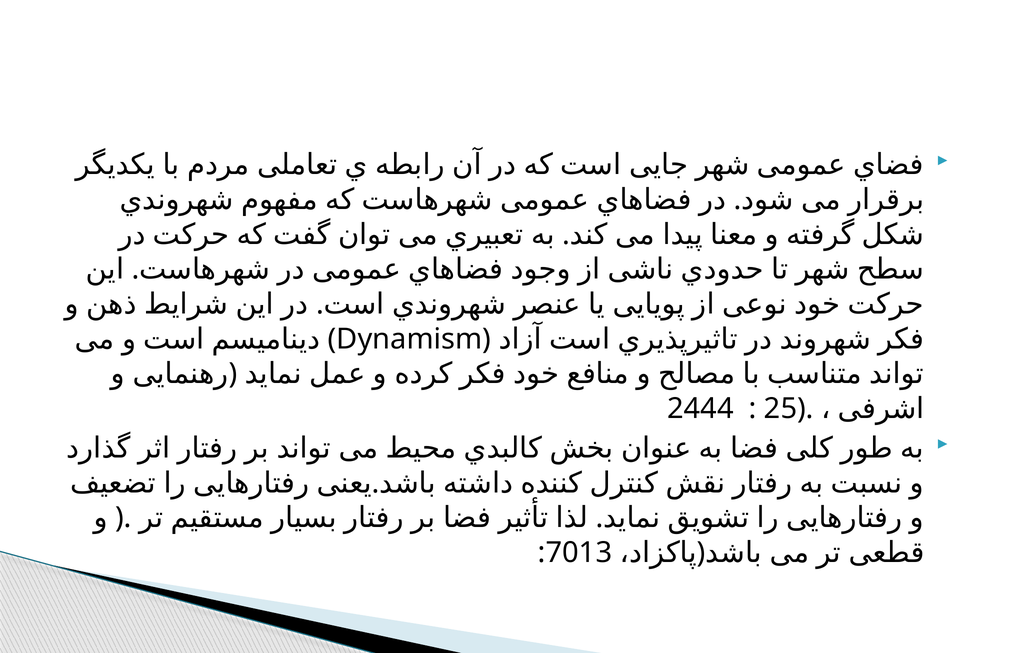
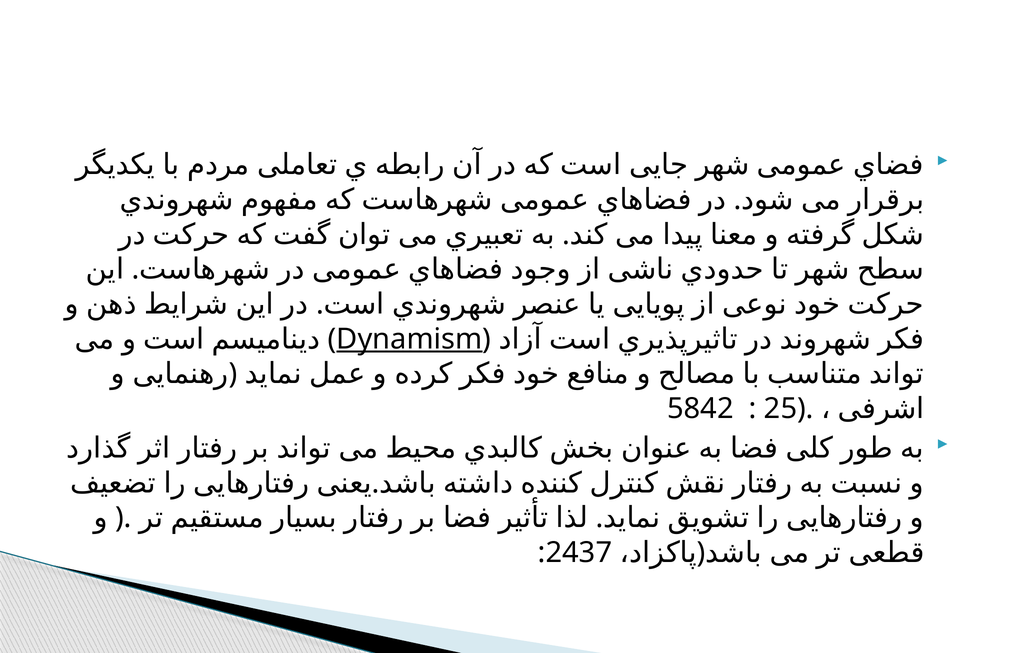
Dynamism underline: none -> present
2444: 2444 -> 5842
7013: 7013 -> 2437
